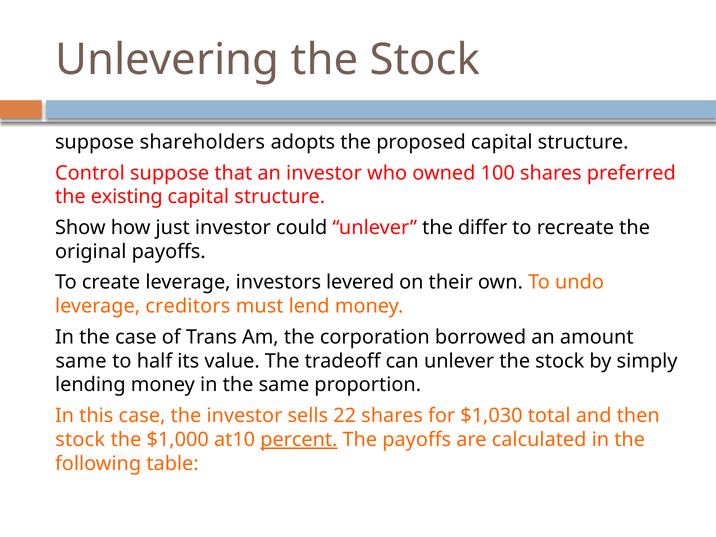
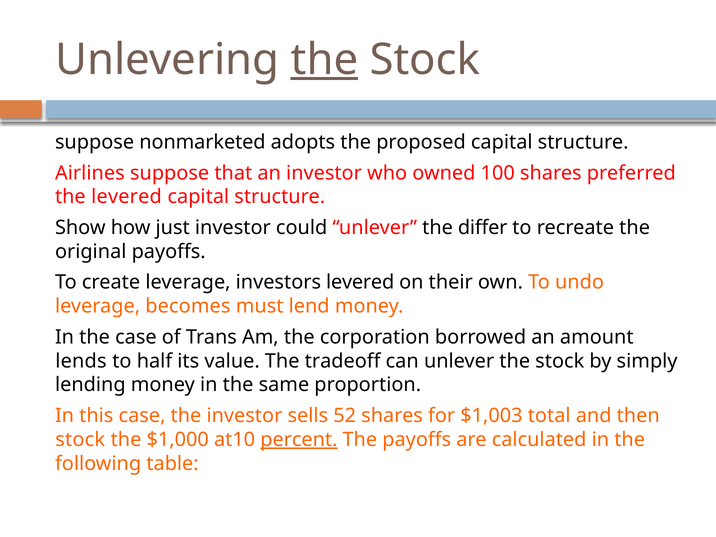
the at (324, 60) underline: none -> present
shareholders: shareholders -> nonmarketed
Control: Control -> Airlines
the existing: existing -> levered
creditors: creditors -> becomes
same at (81, 361): same -> lends
22: 22 -> 52
$1,030: $1,030 -> $1,003
